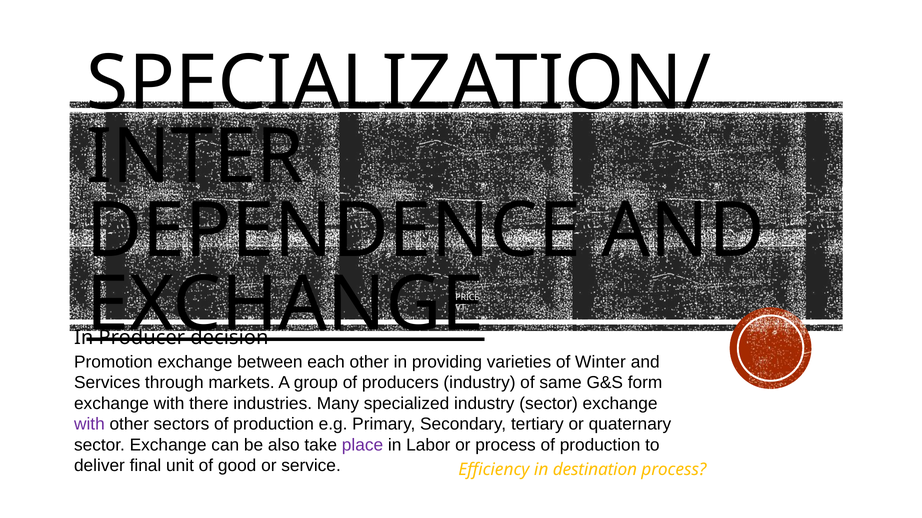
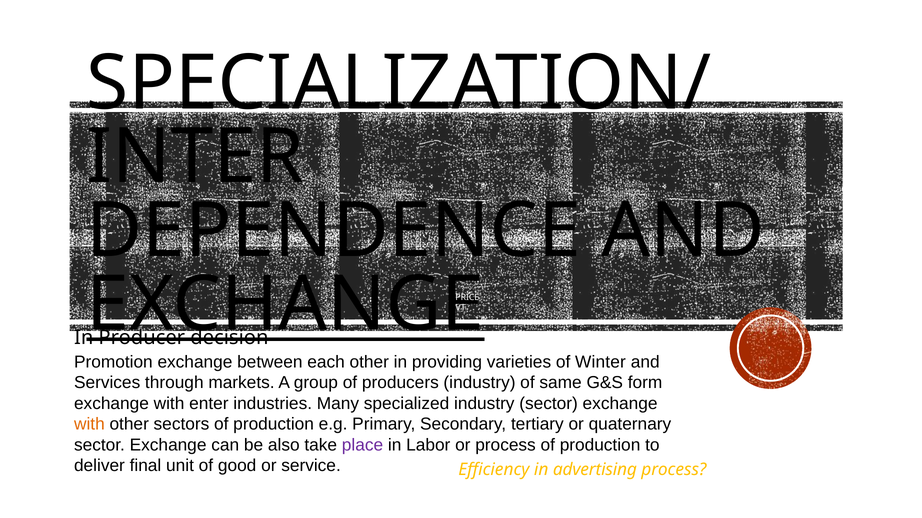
there: there -> enter
with at (89, 425) colour: purple -> orange
destination: destination -> advertising
